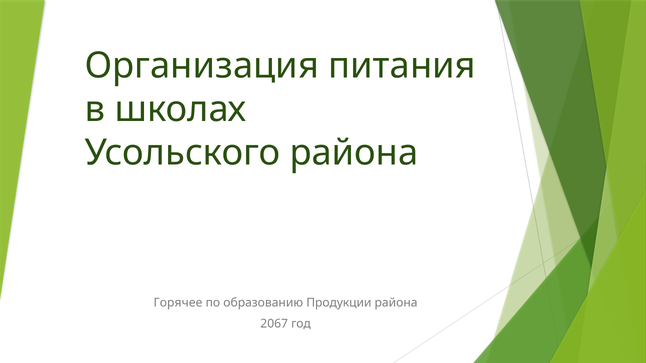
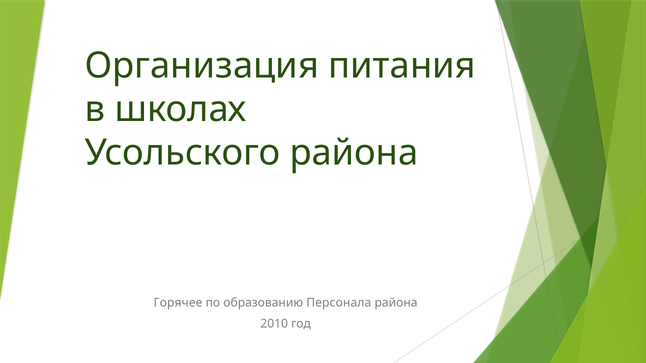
Продукции: Продукции -> Персонала
2067: 2067 -> 2010
